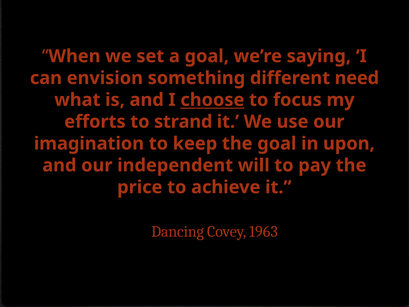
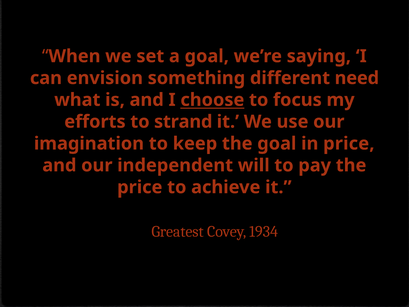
in upon: upon -> price
Dancing: Dancing -> Greatest
1963: 1963 -> 1934
